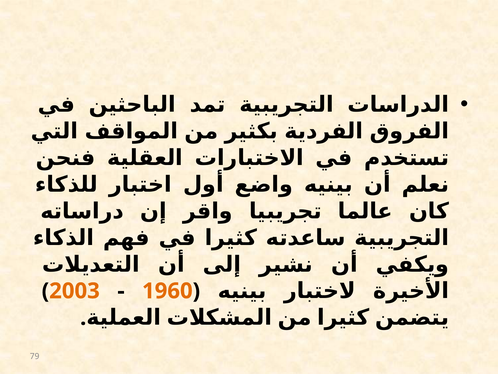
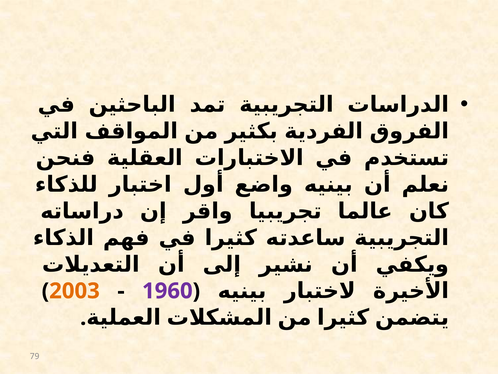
1960 colour: orange -> purple
